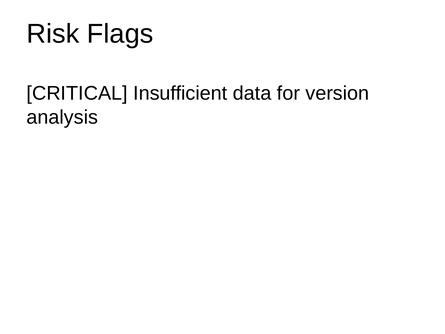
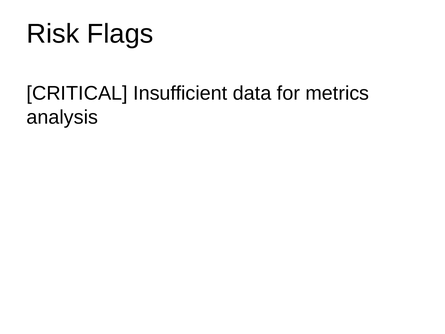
version: version -> metrics
